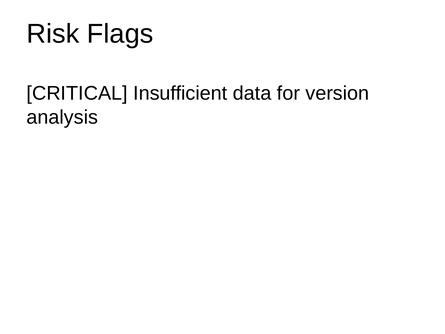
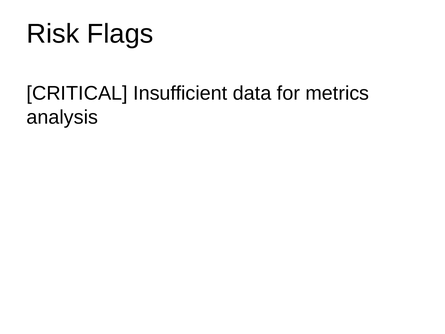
version: version -> metrics
